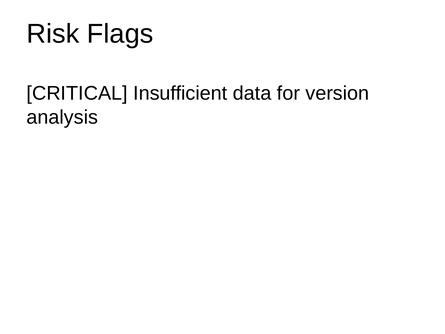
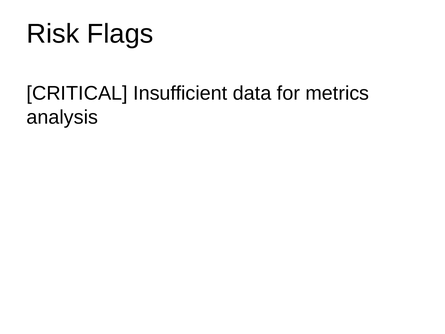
version: version -> metrics
